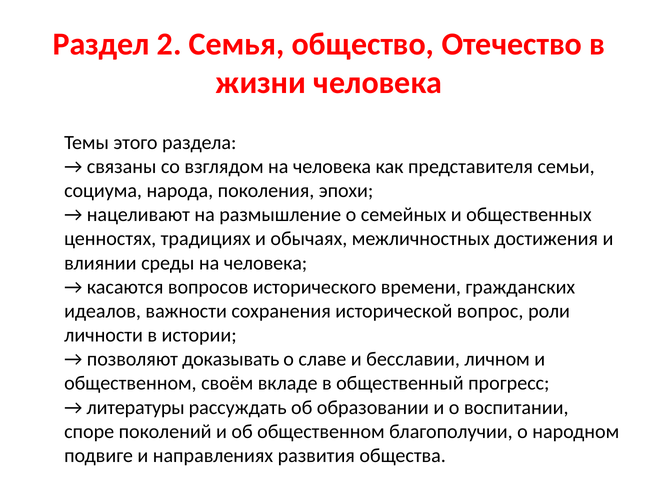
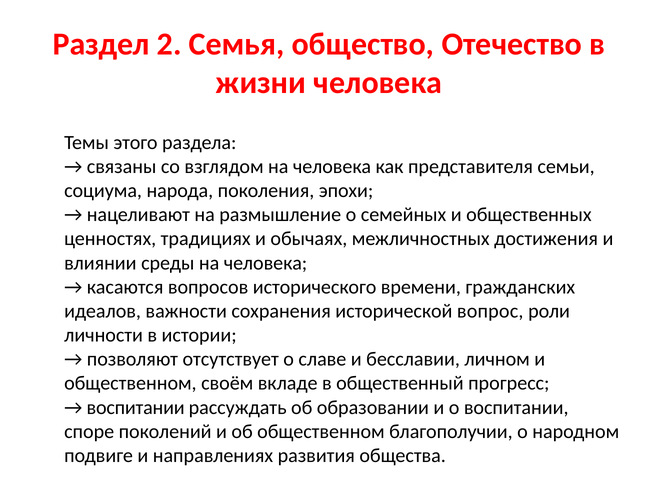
доказывать: доказывать -> отсутствует
литературы at (136, 408): литературы -> воспитании
